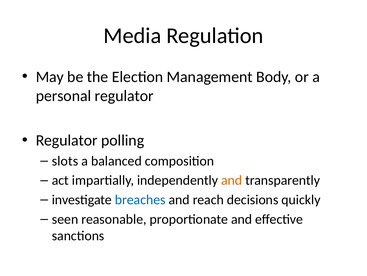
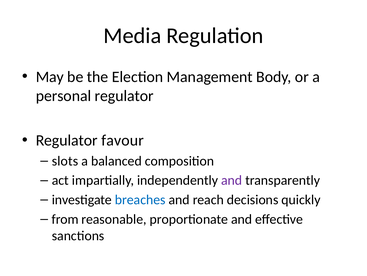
polling: polling -> favour
and at (232, 180) colour: orange -> purple
seen: seen -> from
